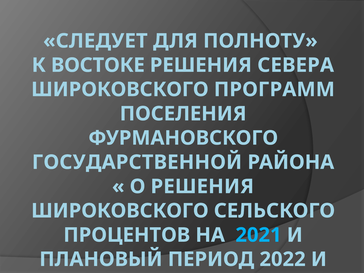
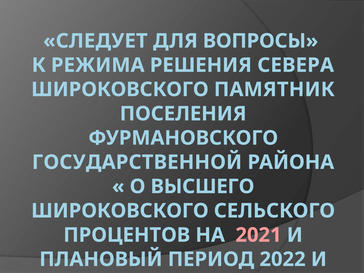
ПОЛНОТУ: ПОЛНОТУ -> ВОПРОСЫ
ВОСТОКЕ: ВОСТОКЕ -> РЕЖИМА
ПРОГРАММ: ПРОГРАММ -> ПАМЯТНИК
О РЕШЕНИЯ: РЕШЕНИЯ -> ВЫСШЕГО
2021 colour: light blue -> pink
